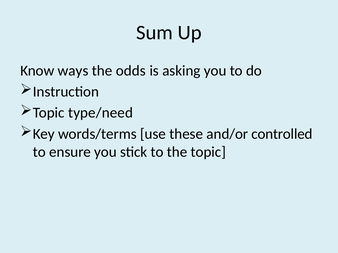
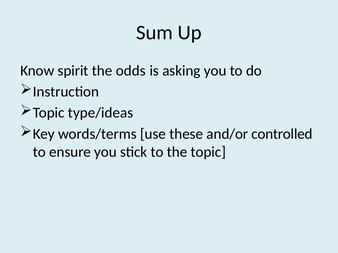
ways: ways -> spirit
type/need: type/need -> type/ideas
